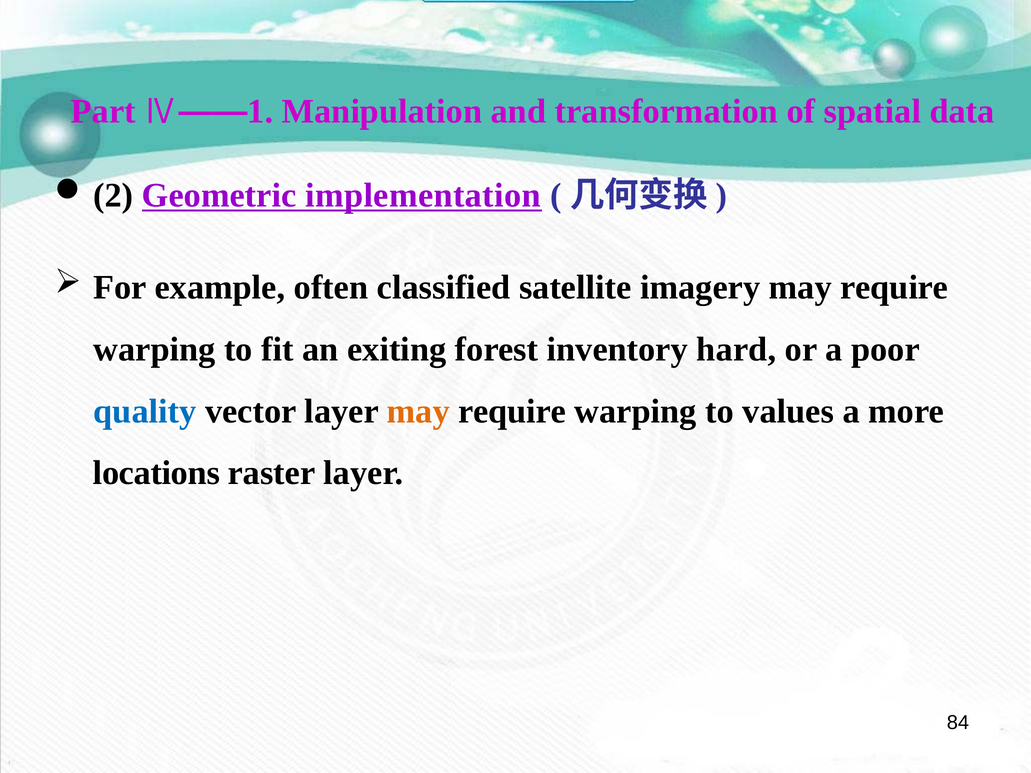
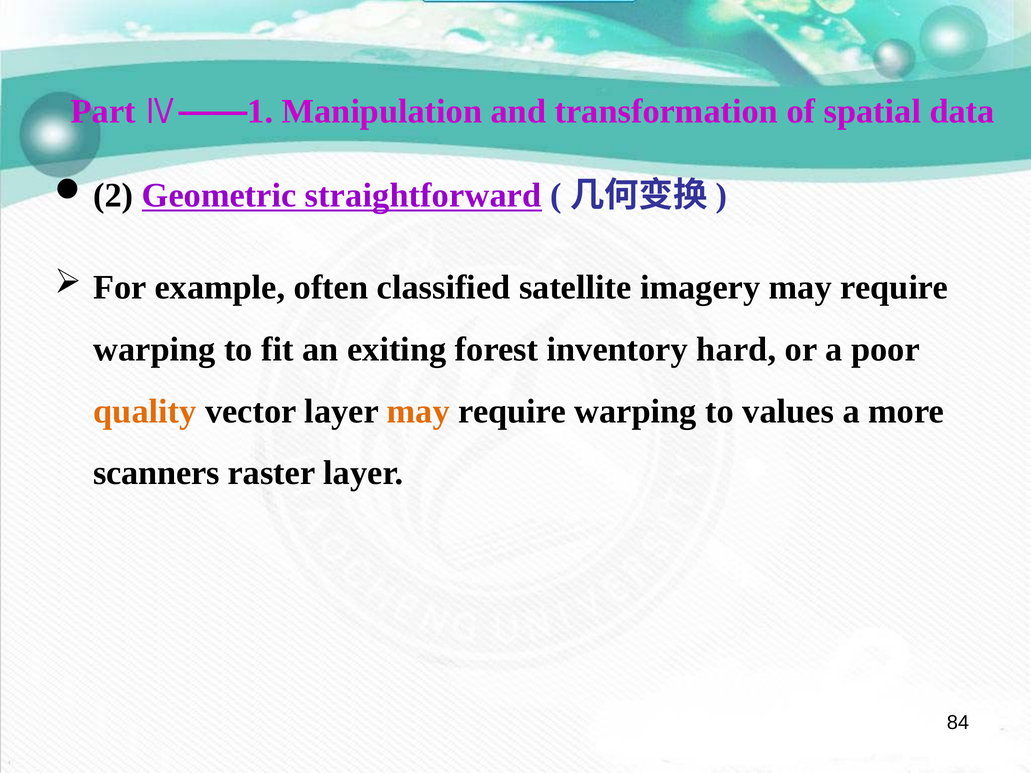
implementation: implementation -> straightforward
quality colour: blue -> orange
locations: locations -> scanners
